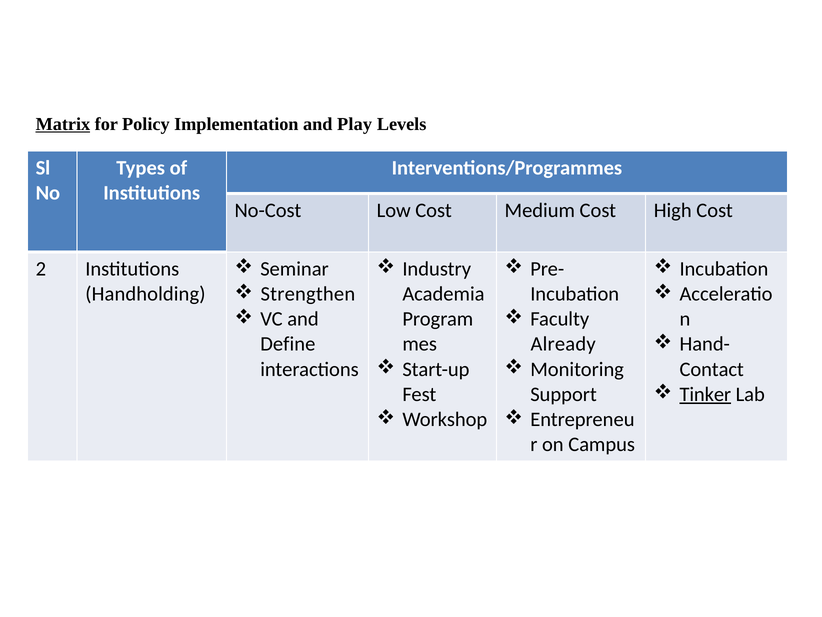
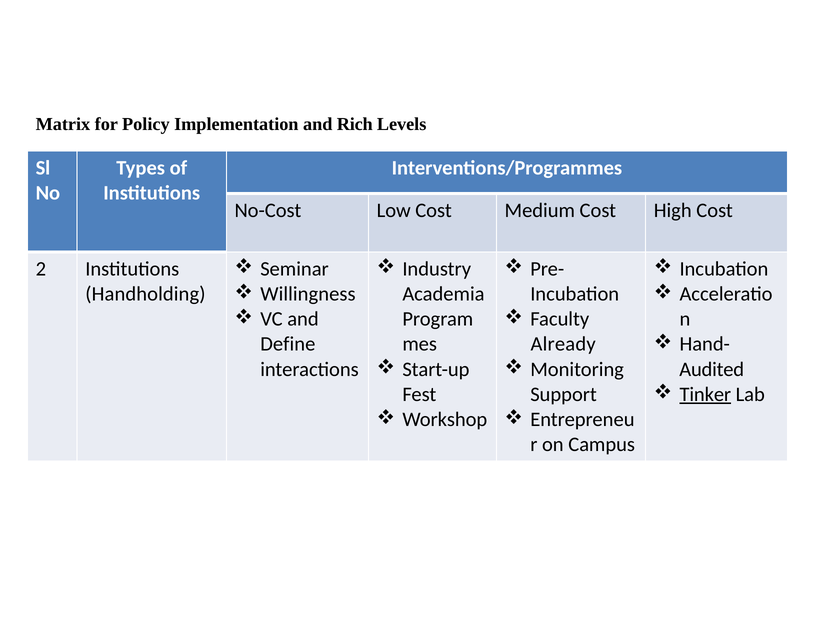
Matrix underline: present -> none
Play: Play -> Rich
Strengthen: Strengthen -> Willingness
Contact: Contact -> Audited
